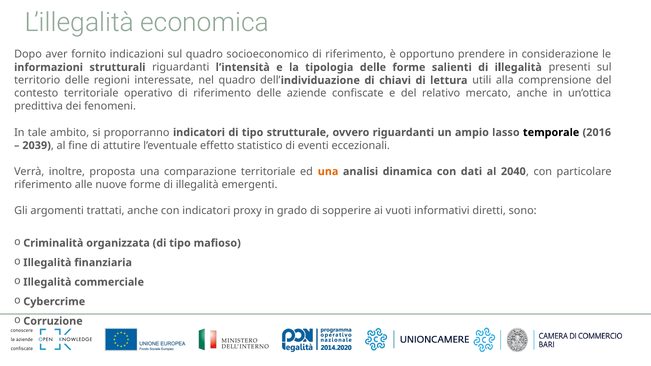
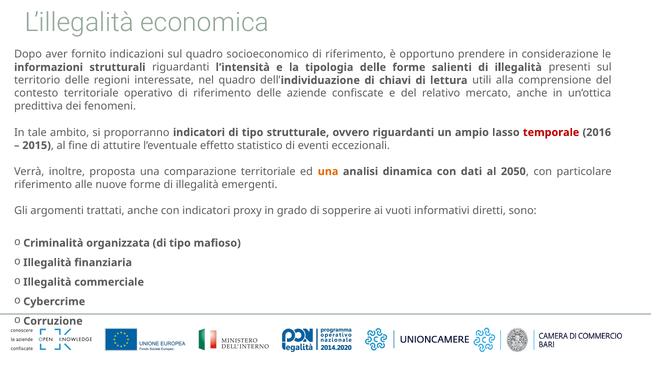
temporale colour: black -> red
2039: 2039 -> 2015
2040: 2040 -> 2050
